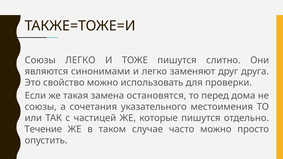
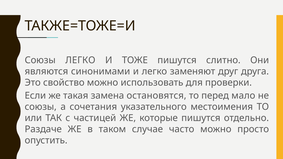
дома: дома -> мало
Течение: Течение -> Раздаче
